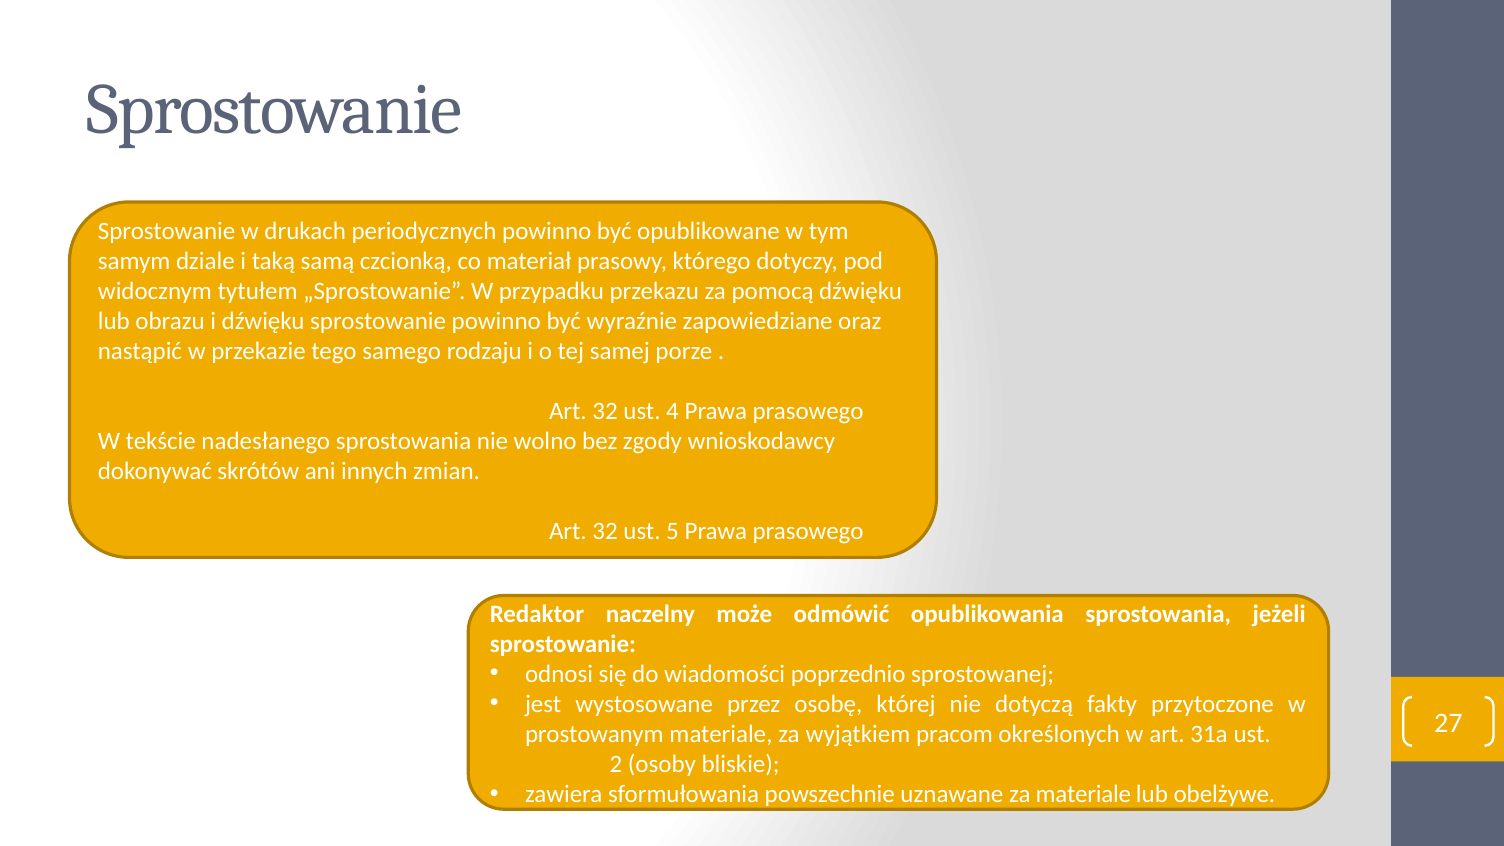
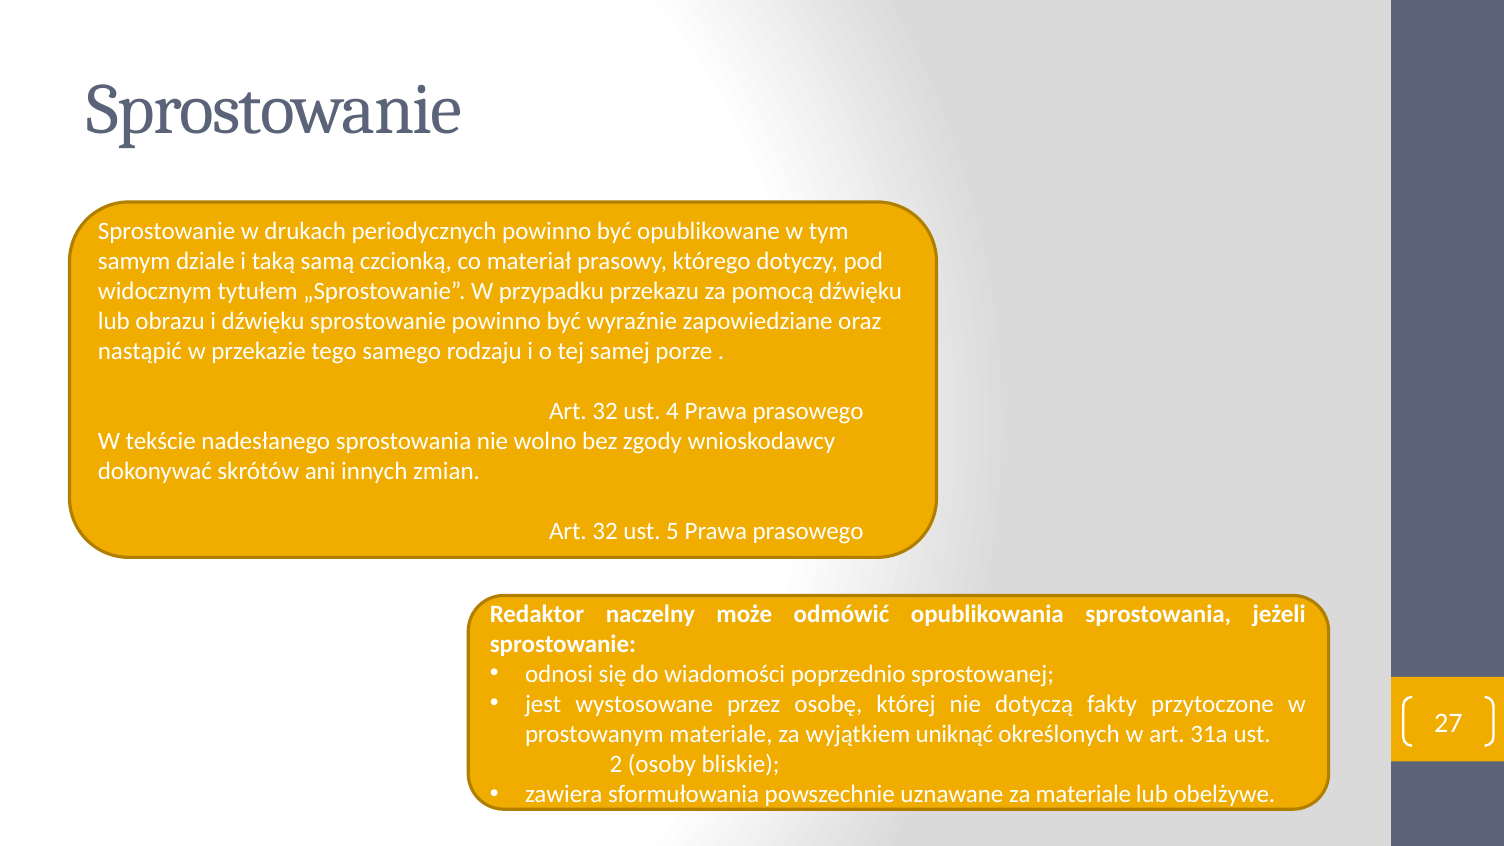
pracom: pracom -> uniknąć
